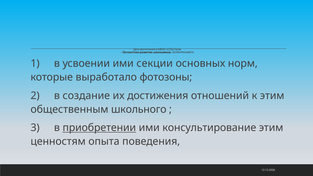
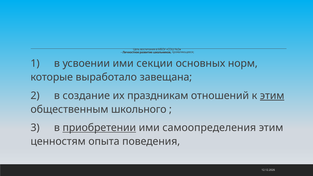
фотозоны: фотозоны -> завещана
достижения: достижения -> праздникам
этим at (272, 96) underline: none -> present
консультирование: консультирование -> самоопределения
